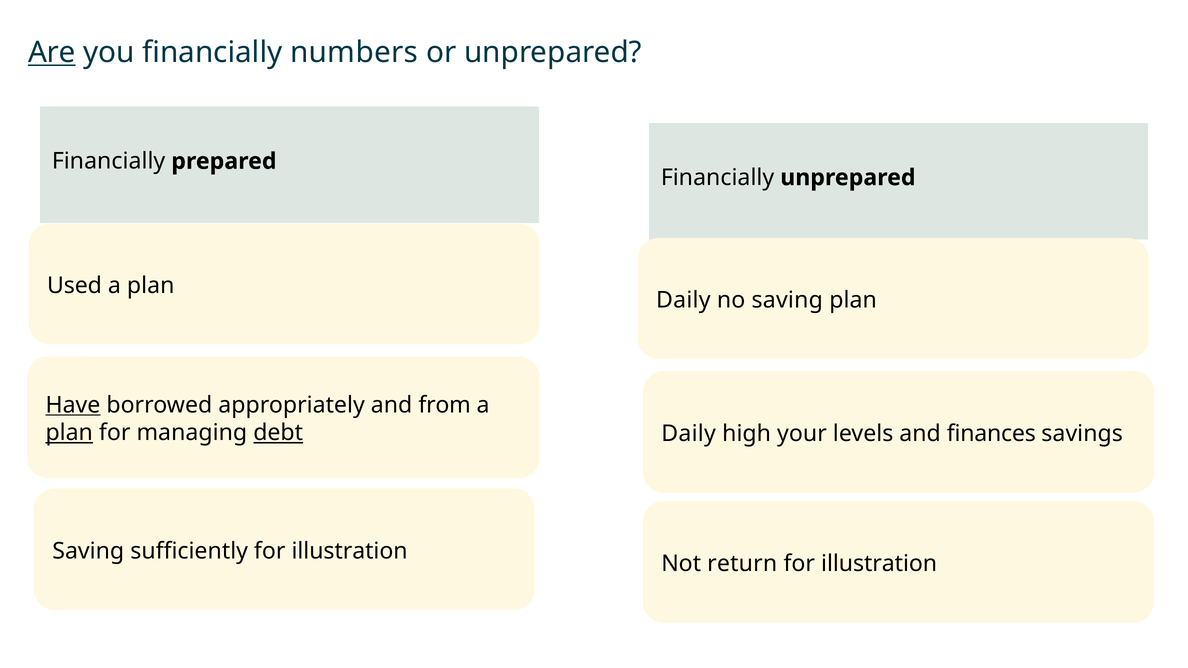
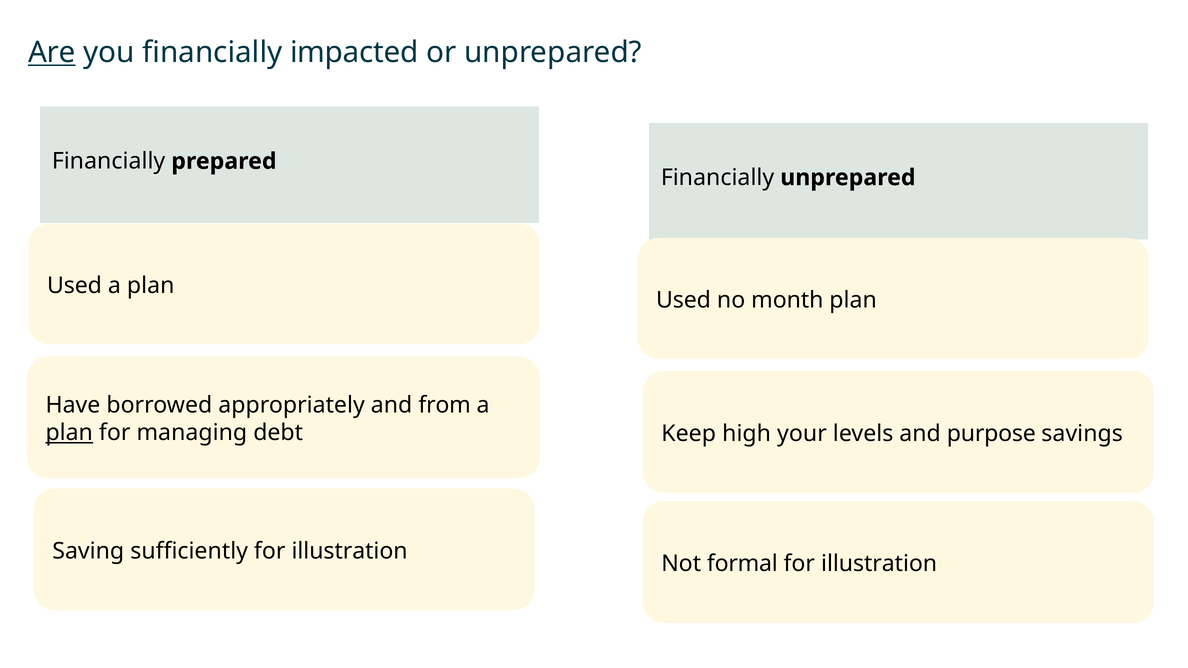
numbers: numbers -> impacted
Daily at (683, 300): Daily -> Used
no saving: saving -> month
Have underline: present -> none
debt underline: present -> none
Daily at (689, 434): Daily -> Keep
finances: finances -> purpose
return: return -> formal
